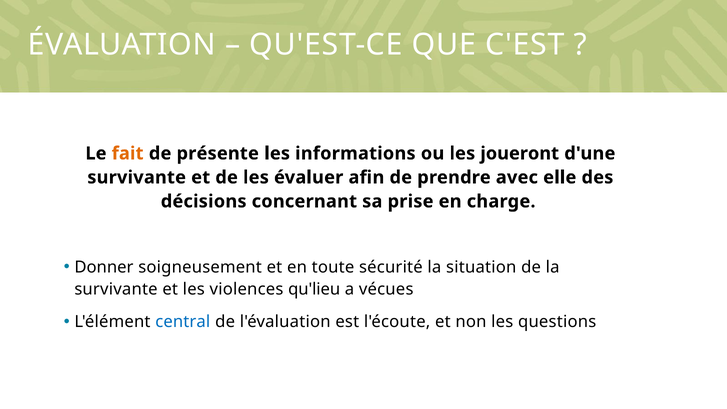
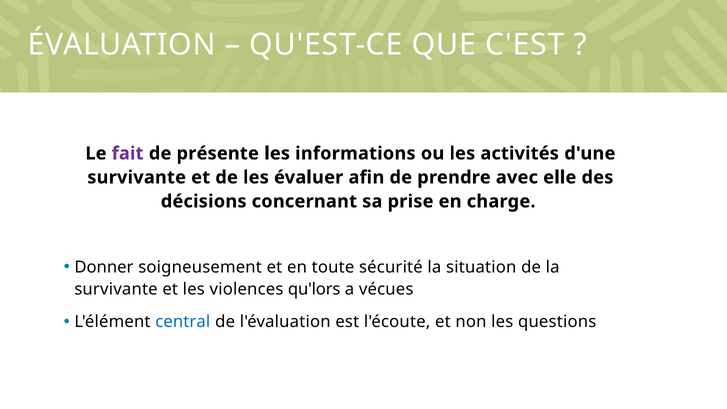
fait colour: orange -> purple
joueront: joueront -> activités
qu'lieu: qu'lieu -> qu'lors
